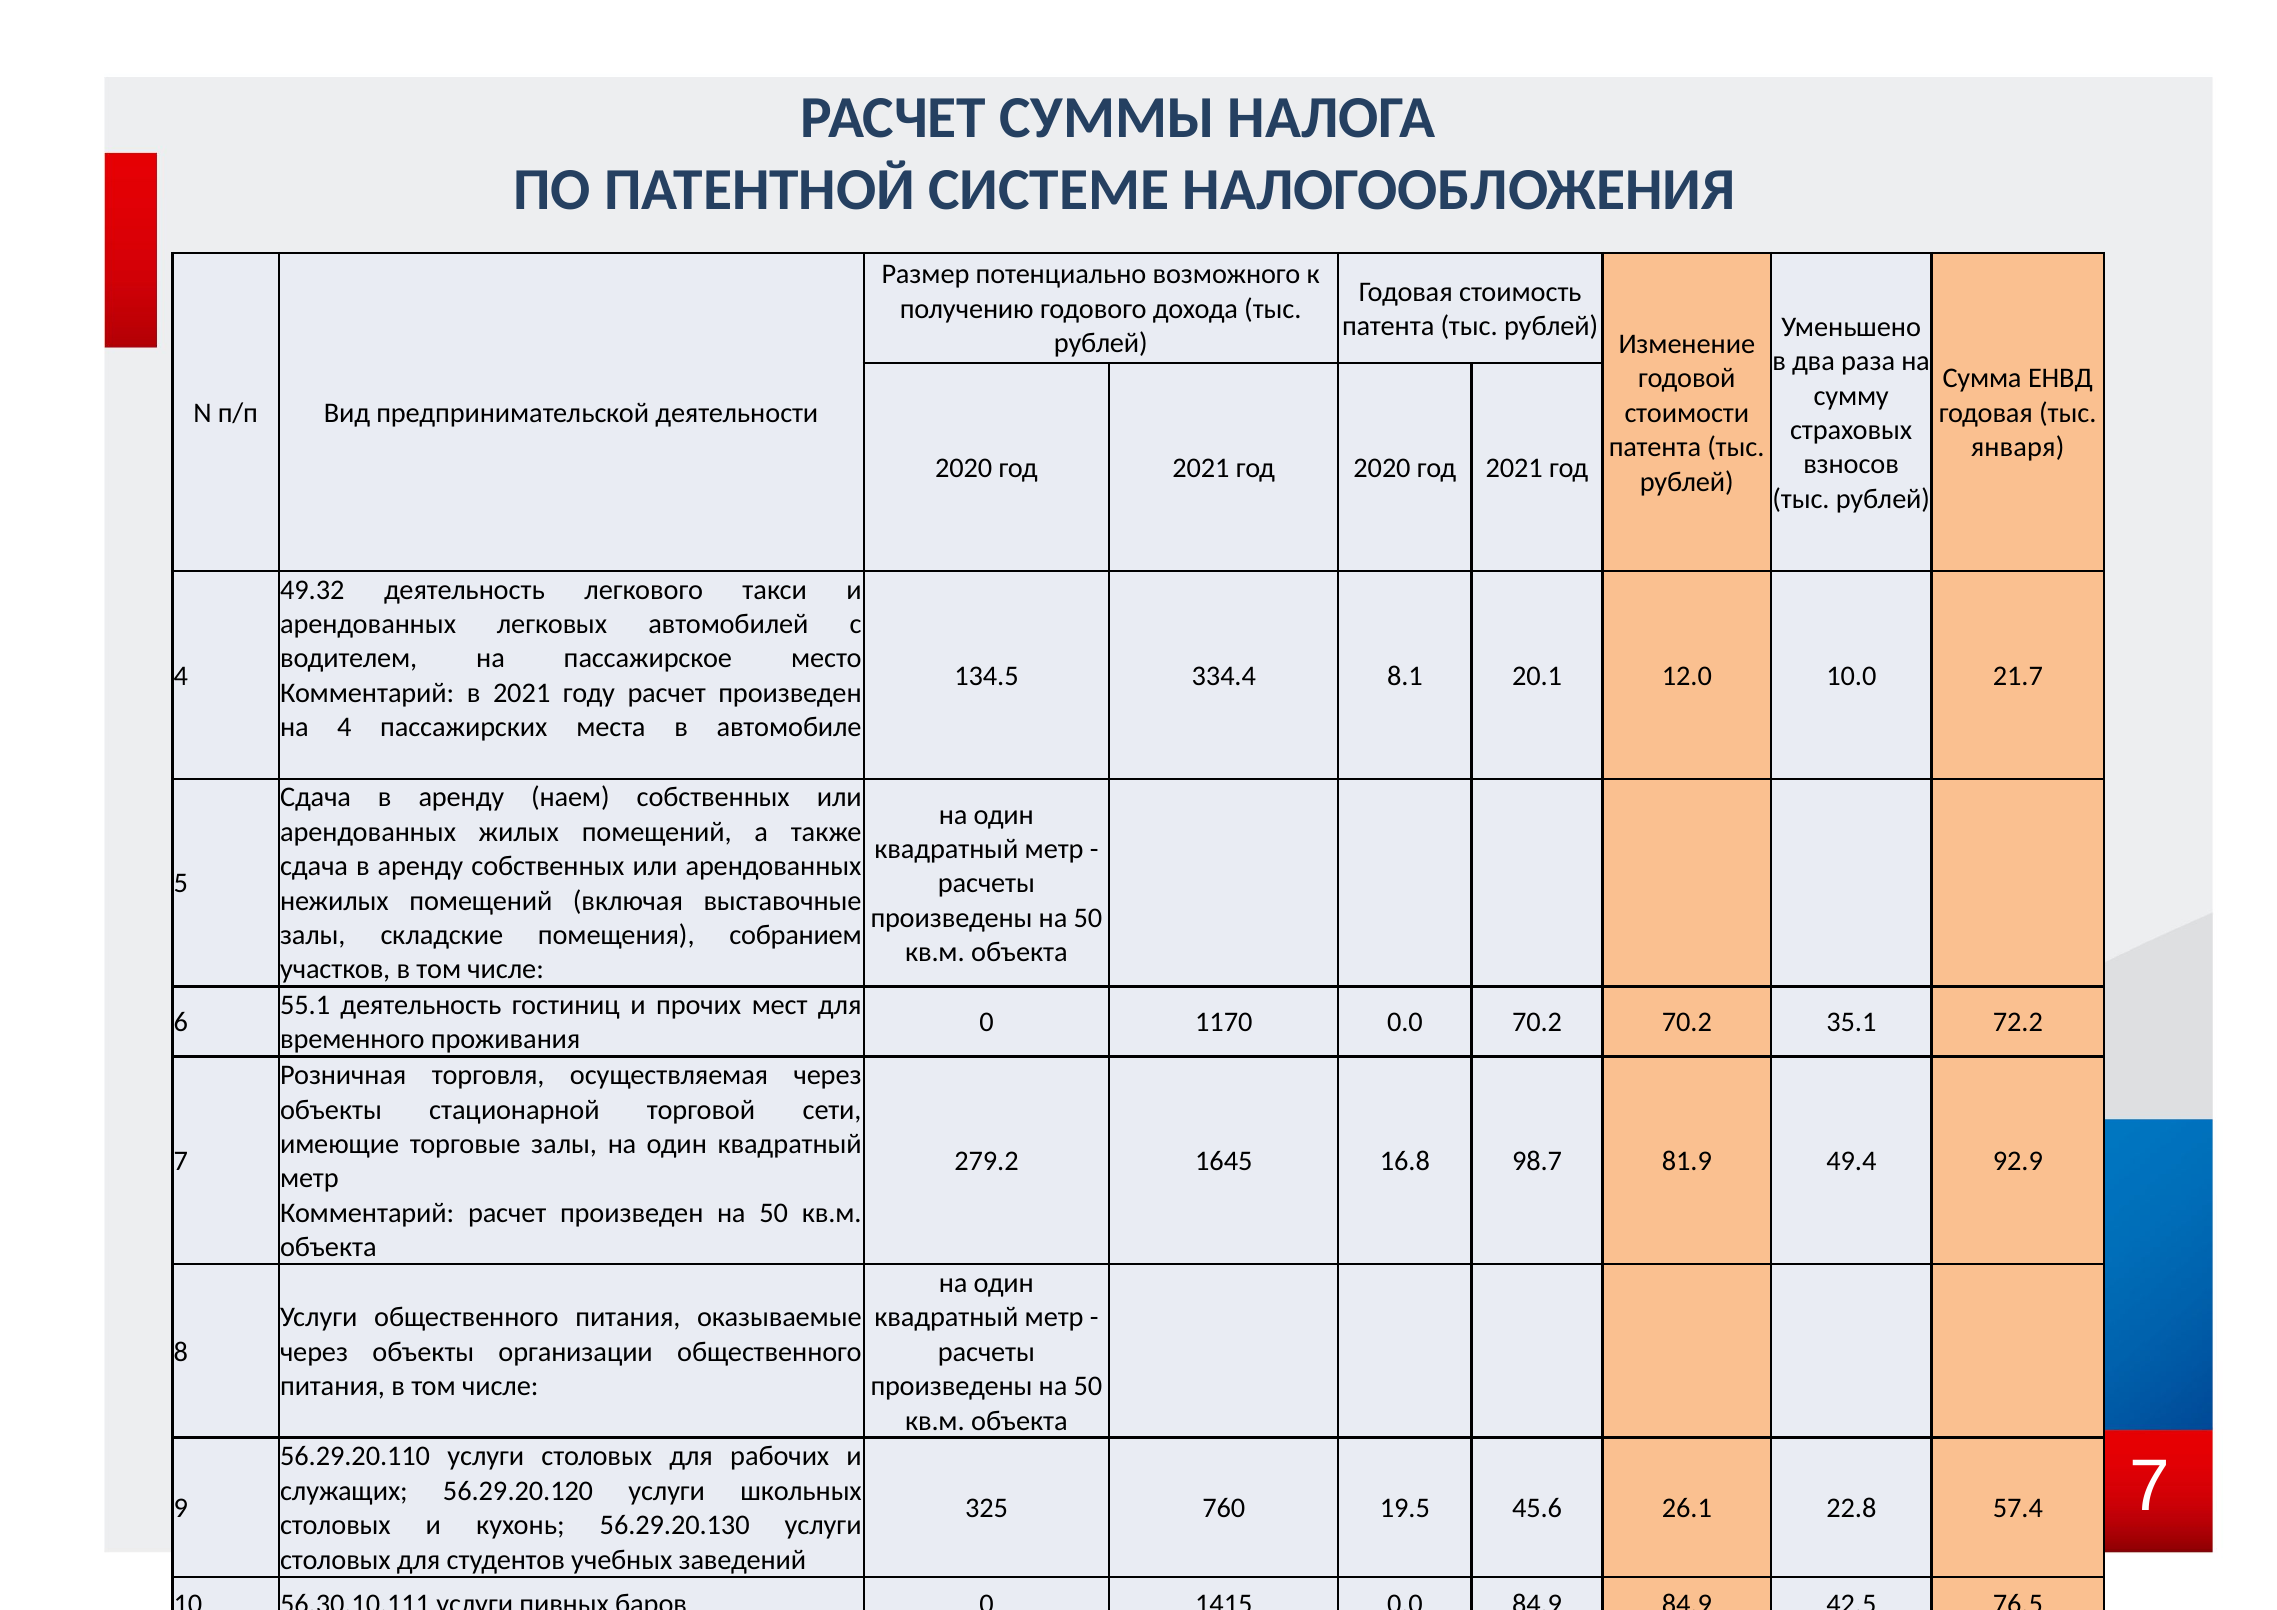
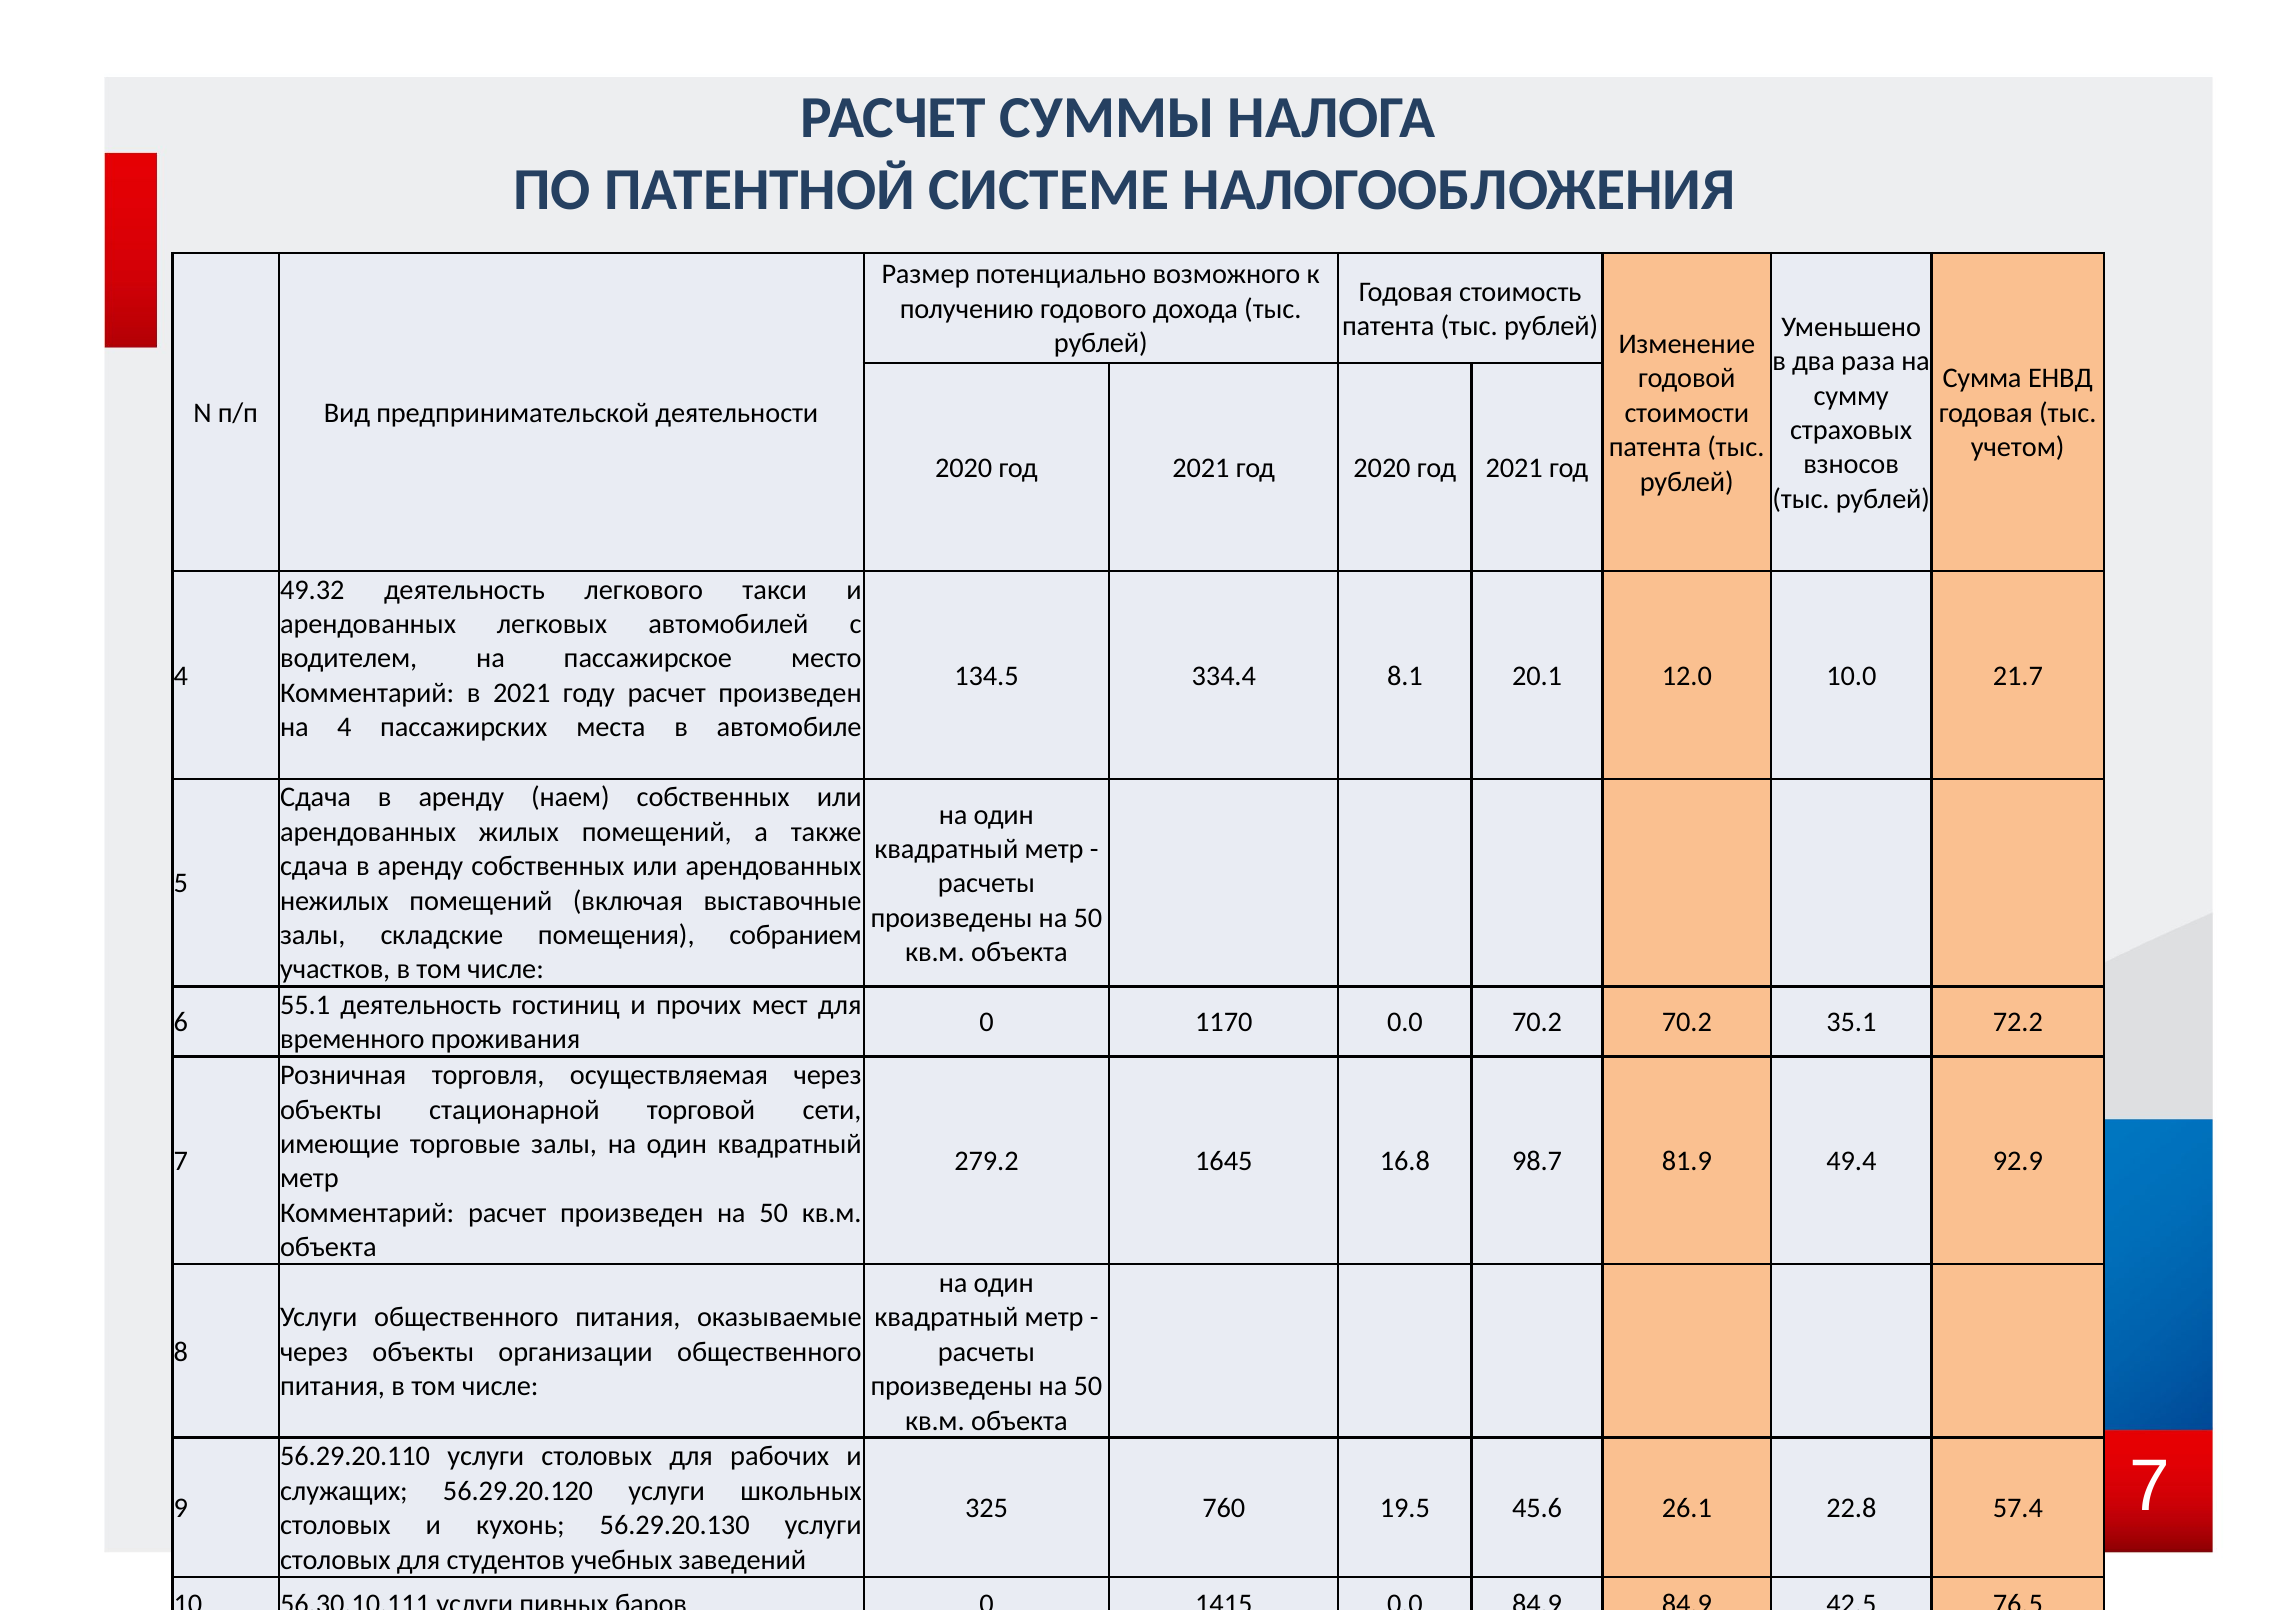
января: января -> учетом
